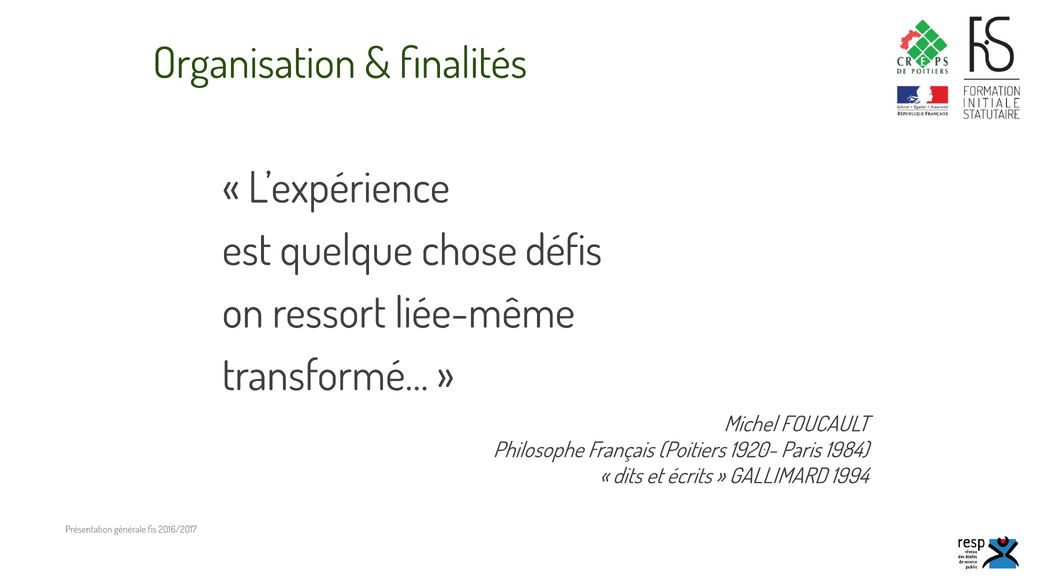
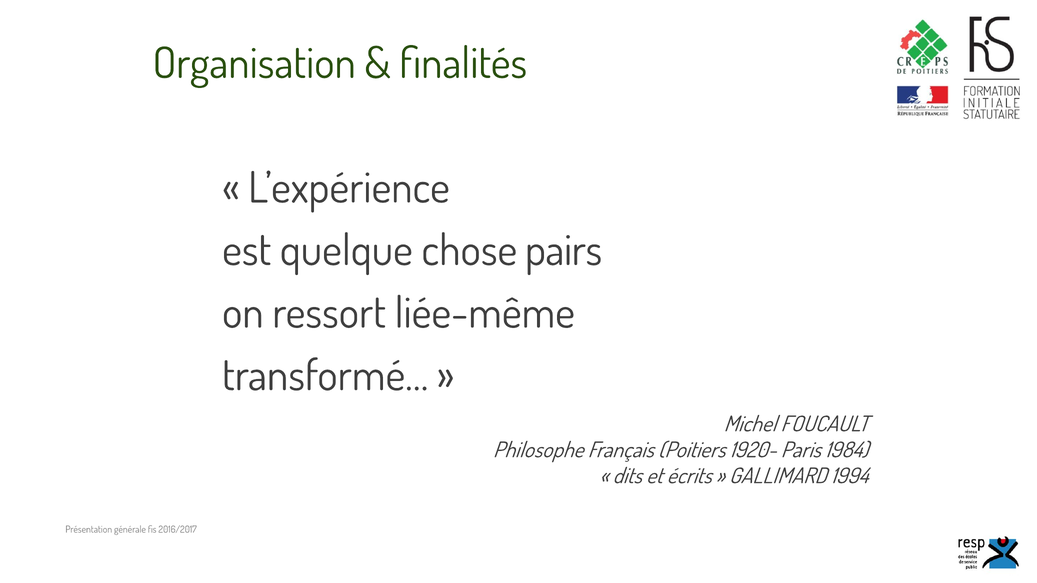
défis: défis -> pairs
